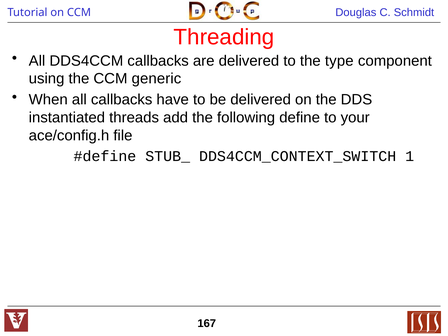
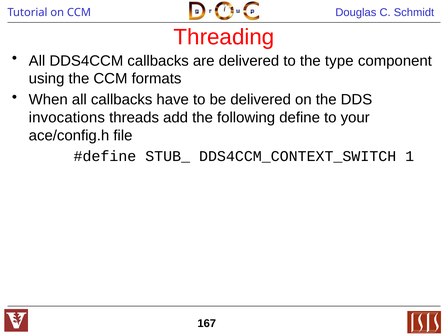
generic: generic -> formats
instantiated: instantiated -> invocations
